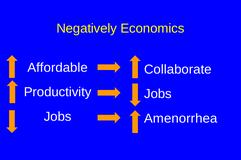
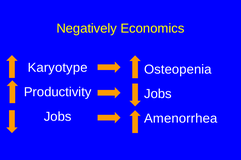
Affordable: Affordable -> Karyotype
Collaborate: Collaborate -> Osteopenia
